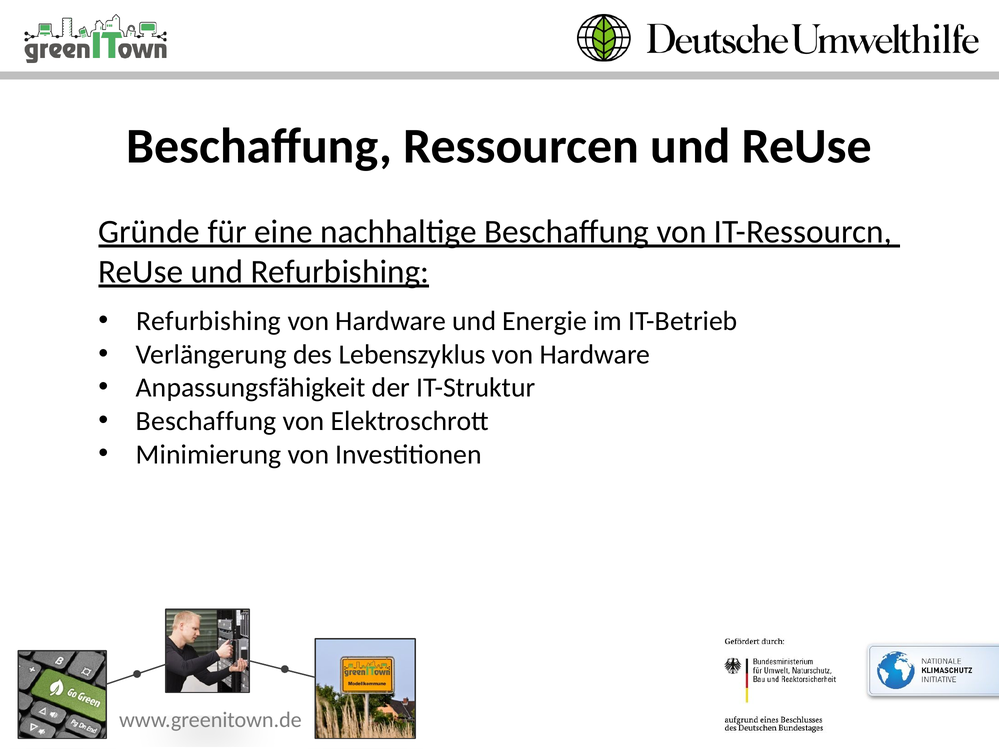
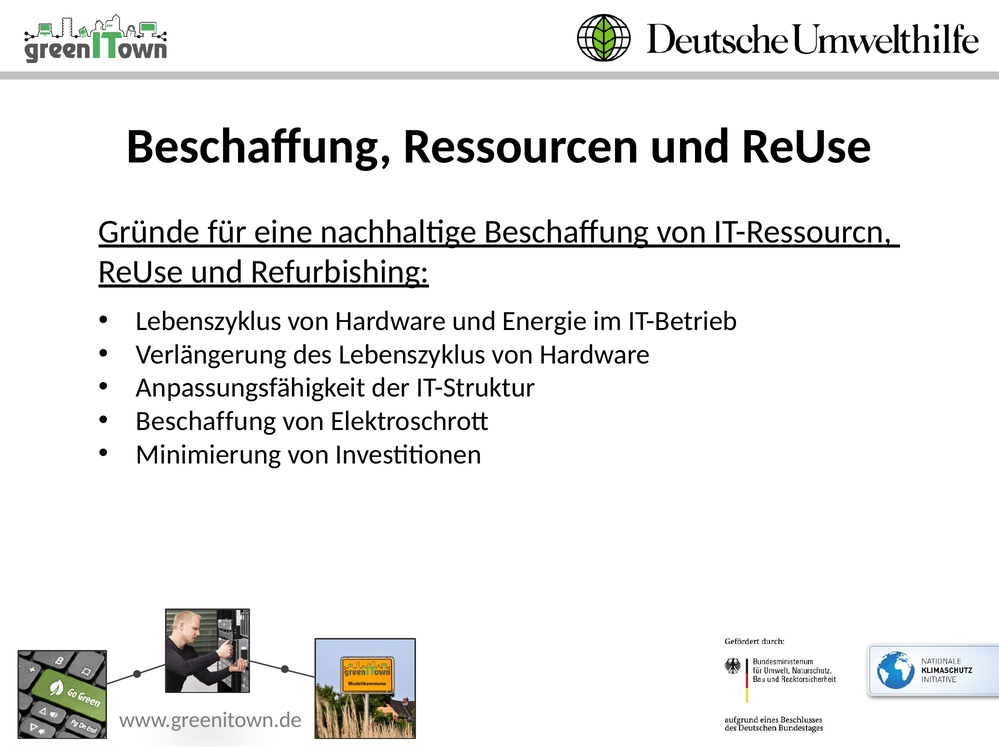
Refurbishing at (208, 321): Refurbishing -> Lebenszyklus
